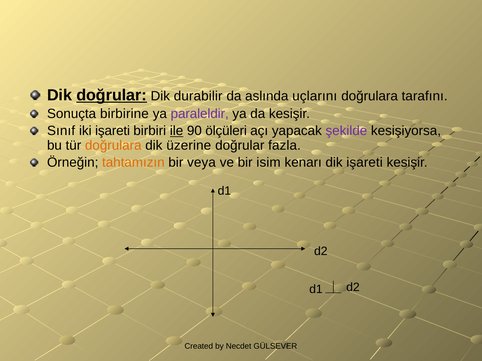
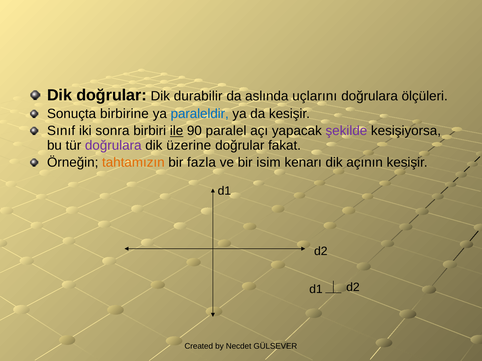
doğrular at (112, 95) underline: present -> none
tarafını: tarafını -> ölçüleri
paraleldir colour: purple -> blue
iki işareti: işareti -> sonra
ölçüleri: ölçüleri -> paralel
doğrulara at (113, 146) colour: orange -> purple
fazla: fazla -> fakat
veya: veya -> fazla
dik işareti: işareti -> açının
